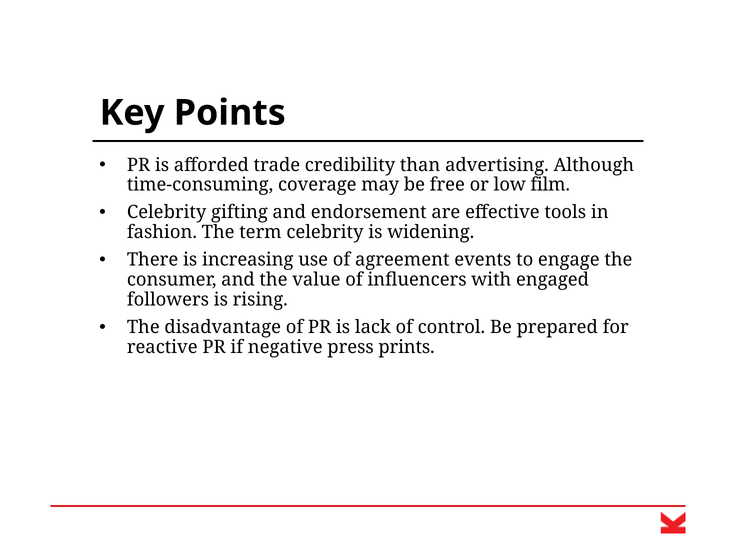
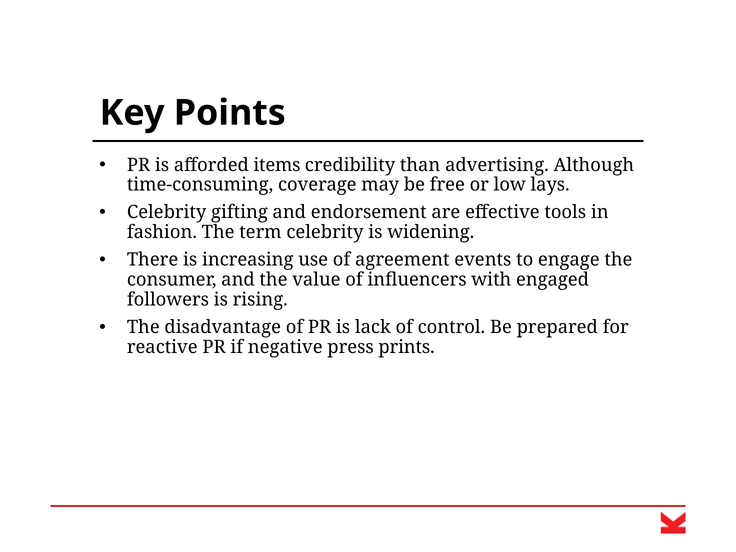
trade: trade -> items
film: film -> lays
